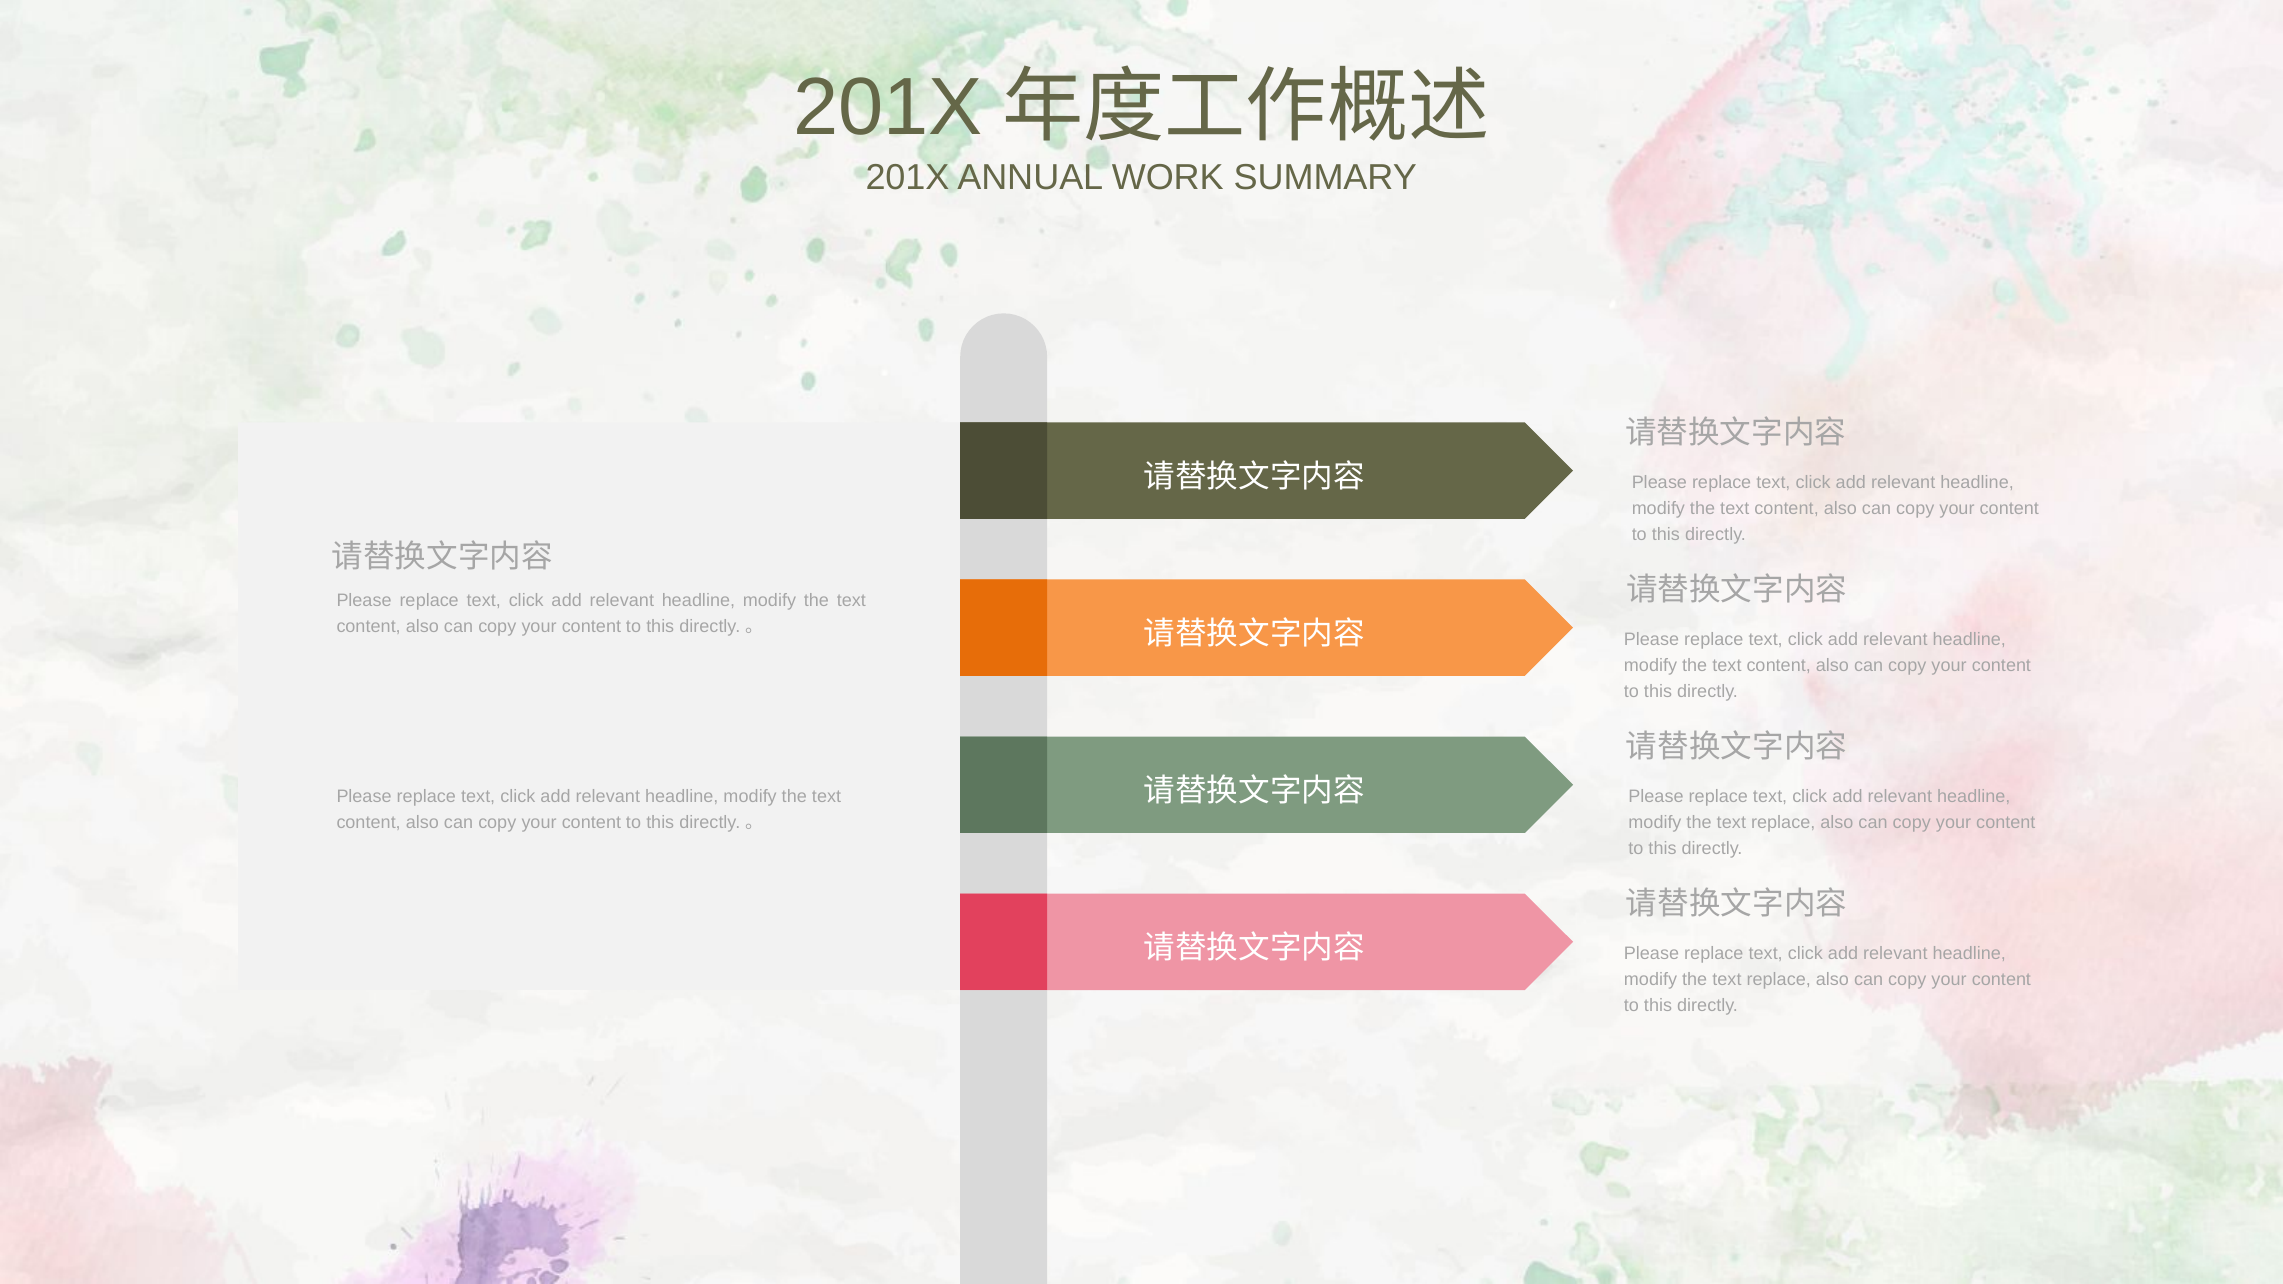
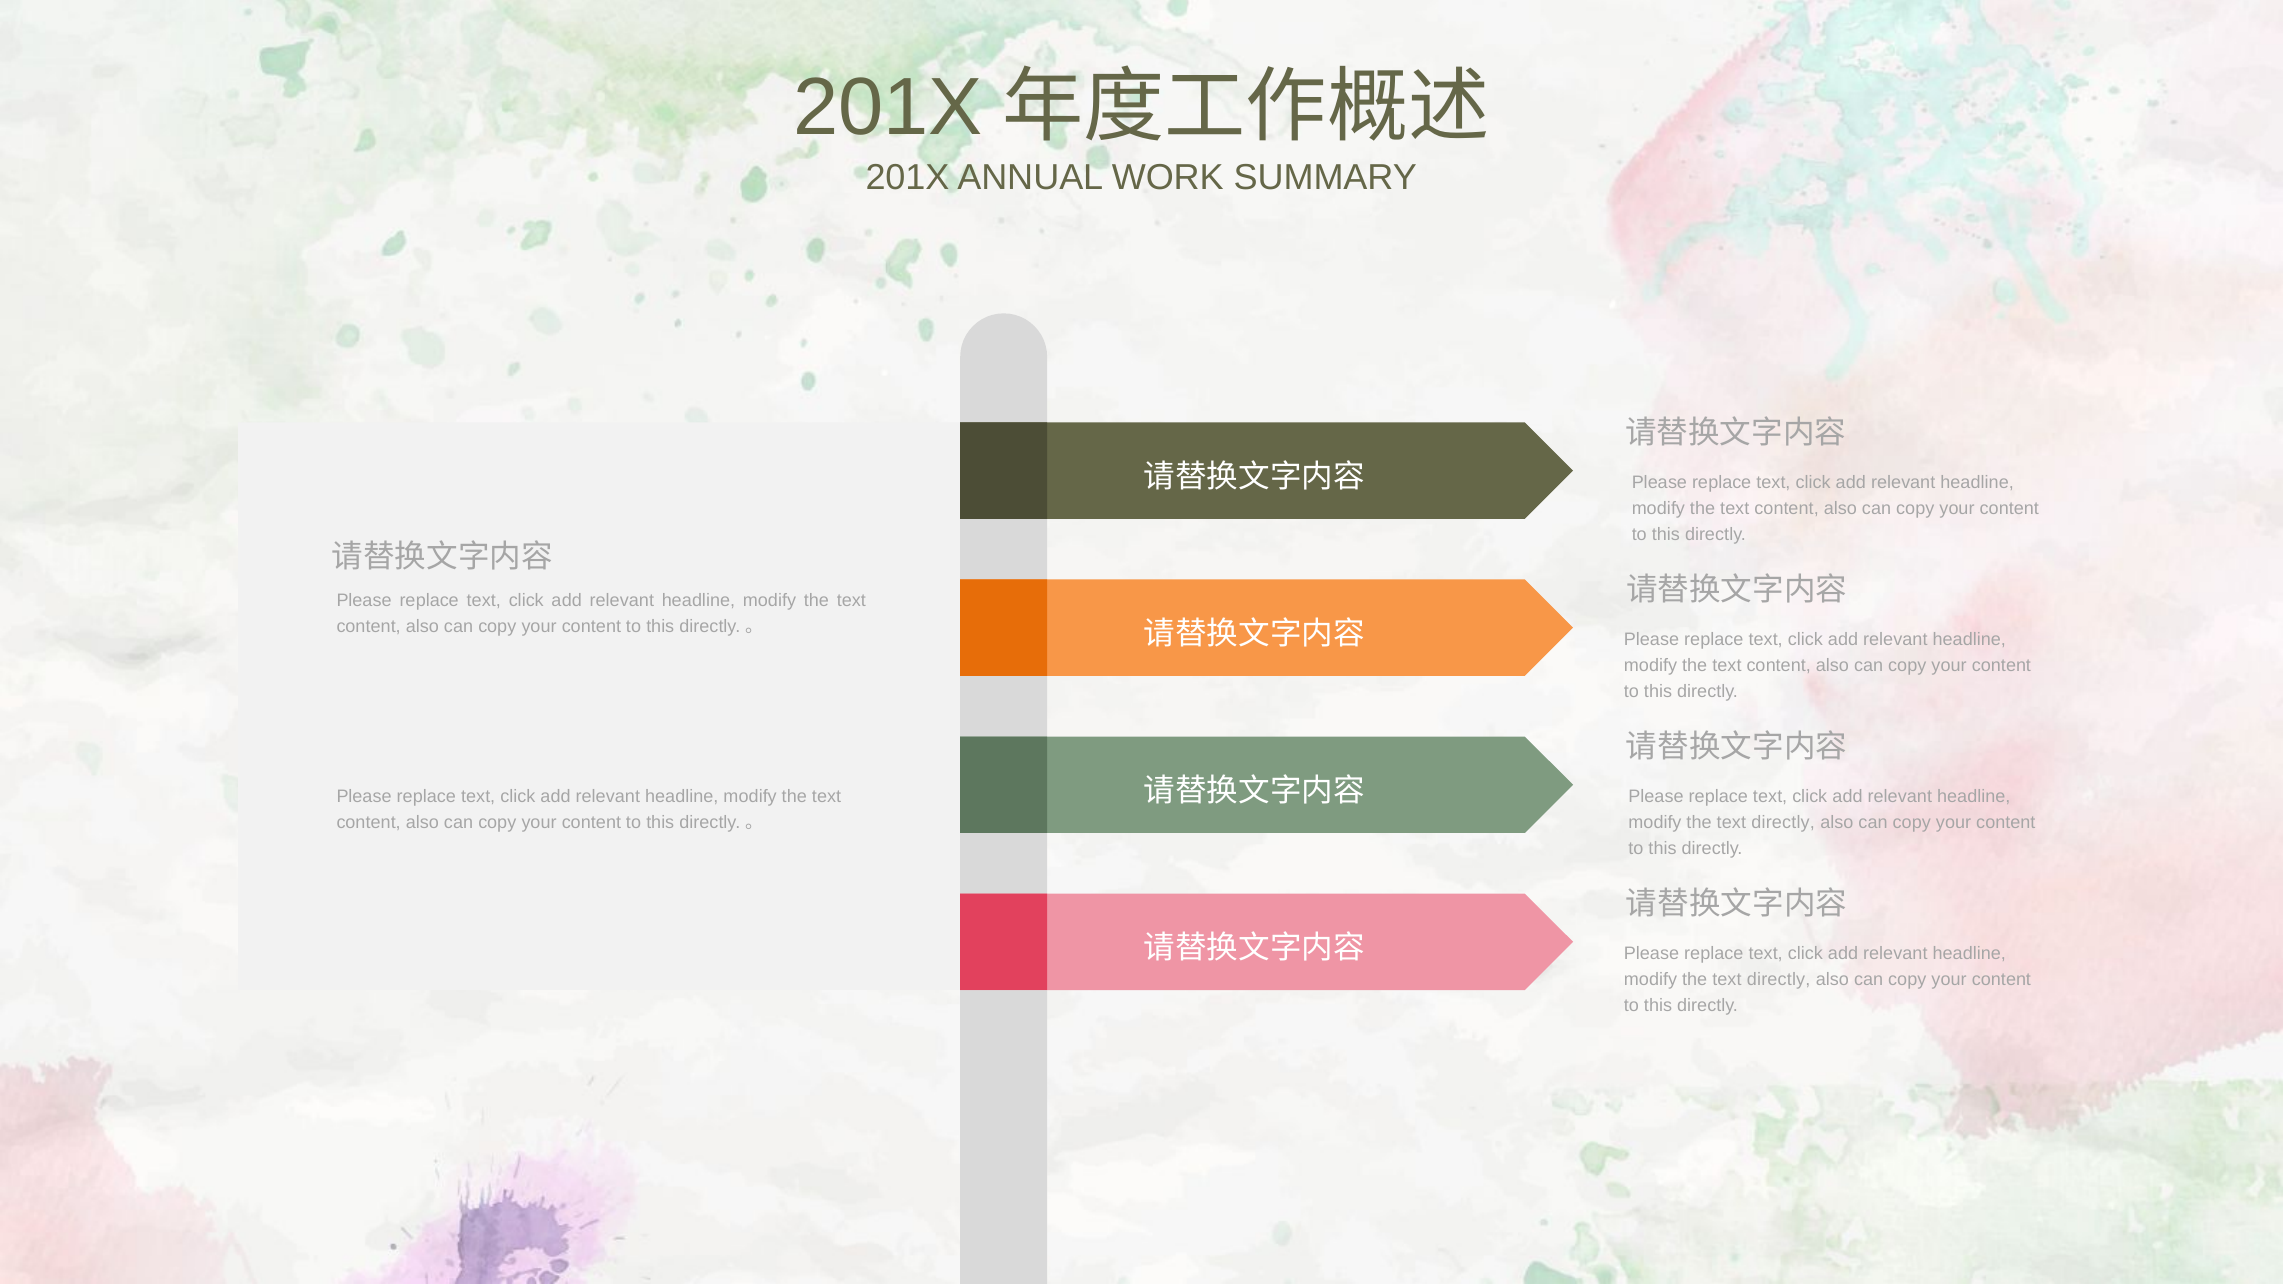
replace at (1783, 823): replace -> directly
replace at (1779, 980): replace -> directly
